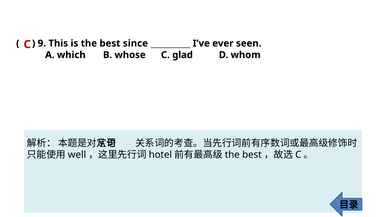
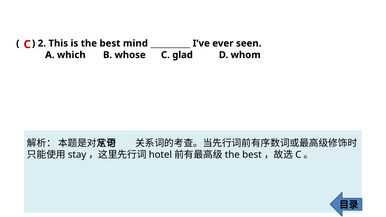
9: 9 -> 2
since: since -> mind
well: well -> stay
